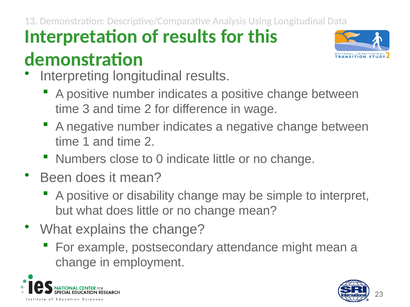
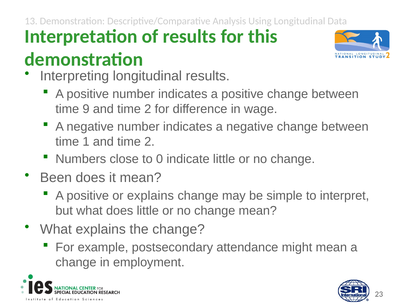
3: 3 -> 9
or disability: disability -> explains
